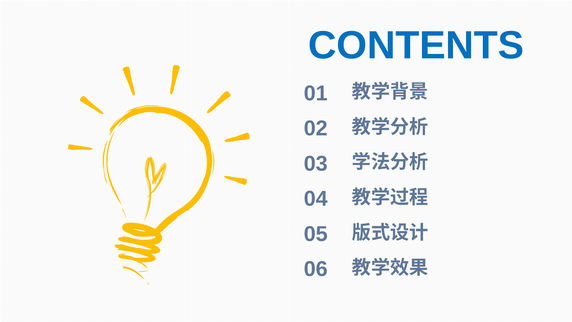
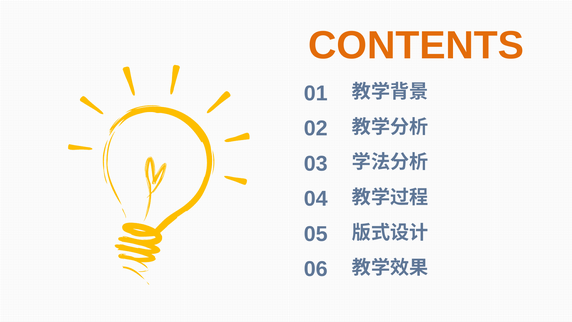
CONTENTS colour: blue -> orange
